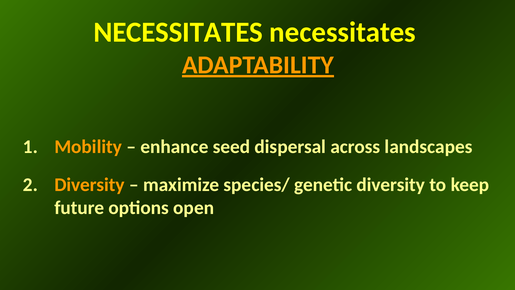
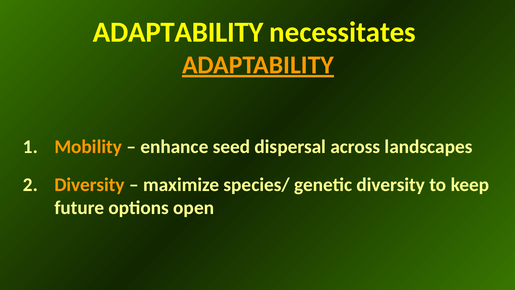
NECESSITATES at (178, 32): NECESSITATES -> ADAPTABILITY
